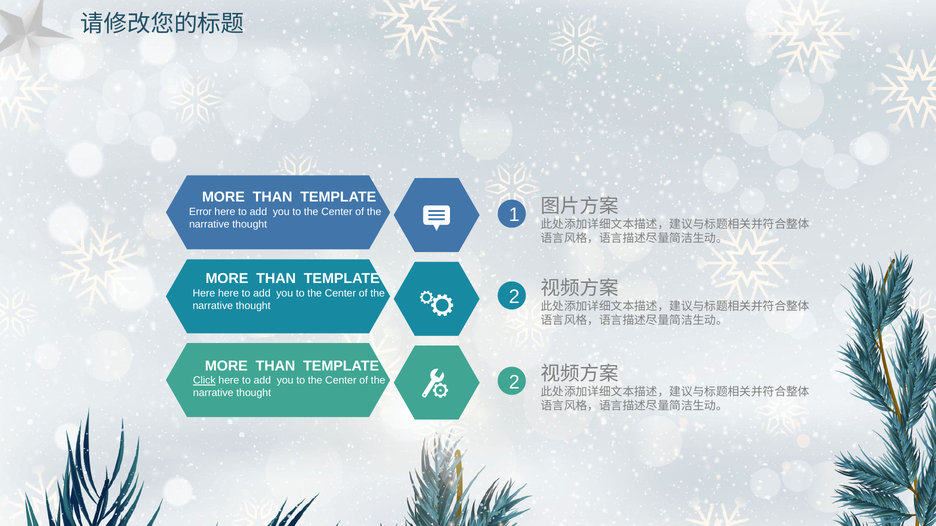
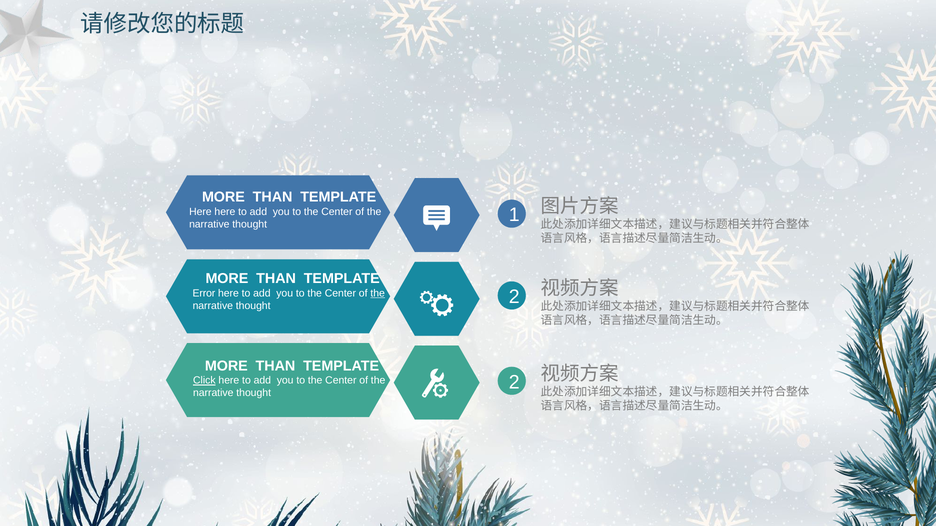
Error at (200, 212): Error -> Here
Here at (204, 293): Here -> Error
the at (378, 293) underline: none -> present
